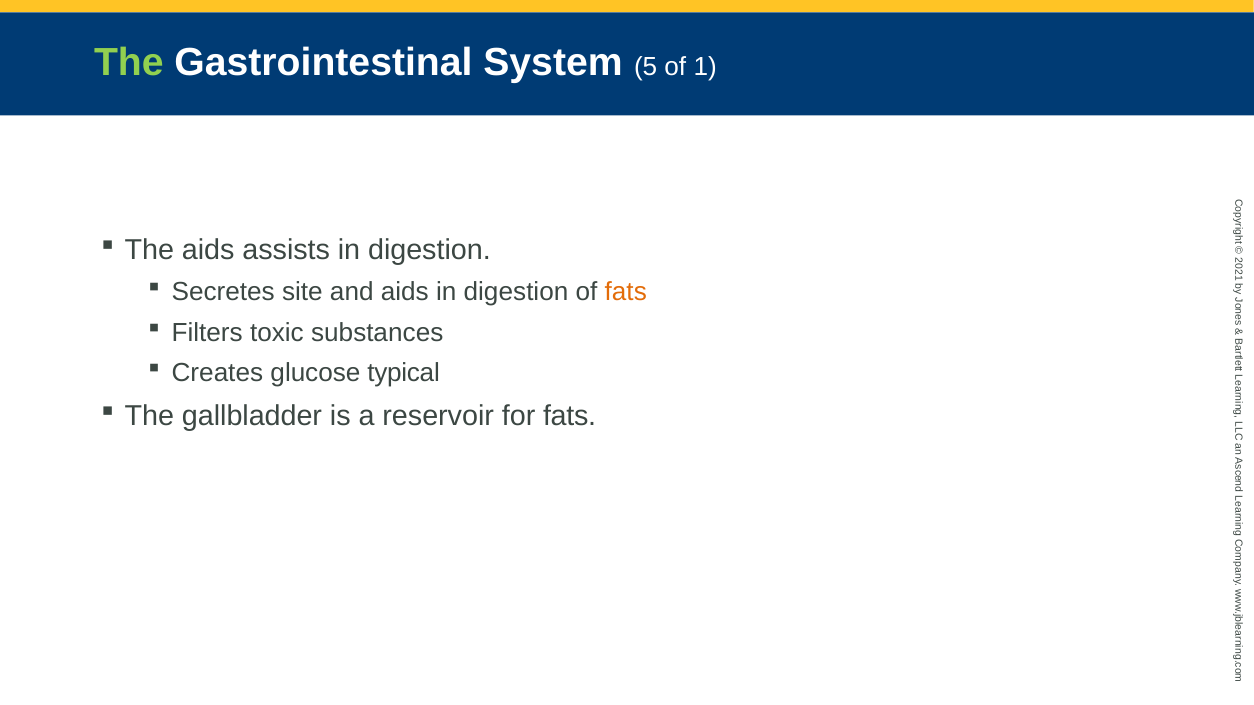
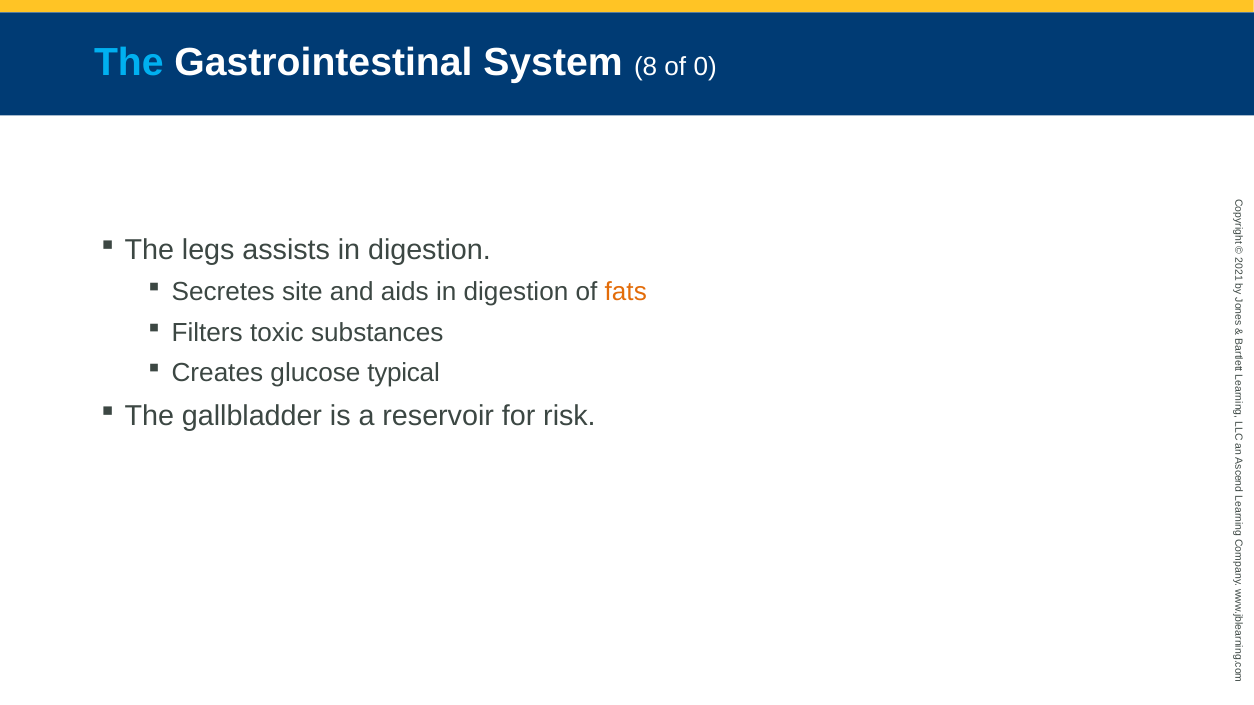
The at (129, 63) colour: light green -> light blue
5: 5 -> 8
of 1: 1 -> 0
The aids: aids -> legs
for fats: fats -> risk
